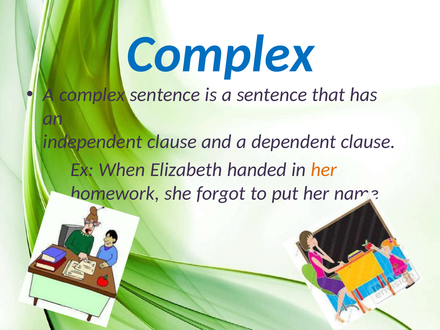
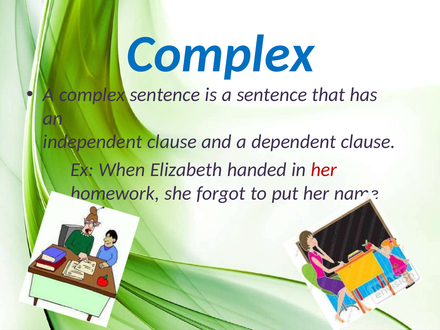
her at (324, 170) colour: orange -> red
